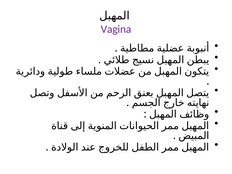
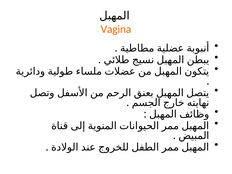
Vagina colour: purple -> orange
